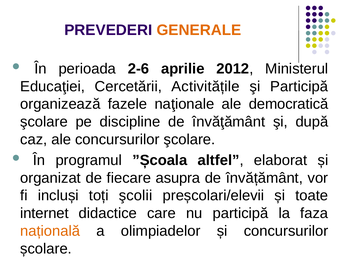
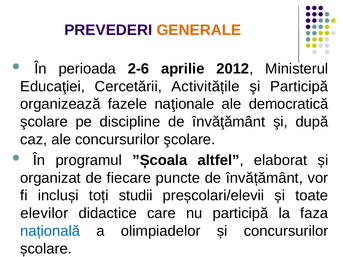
asupra: asupra -> puncte
şcolii: şcolii -> studii
internet: internet -> elevilor
națională colour: orange -> blue
